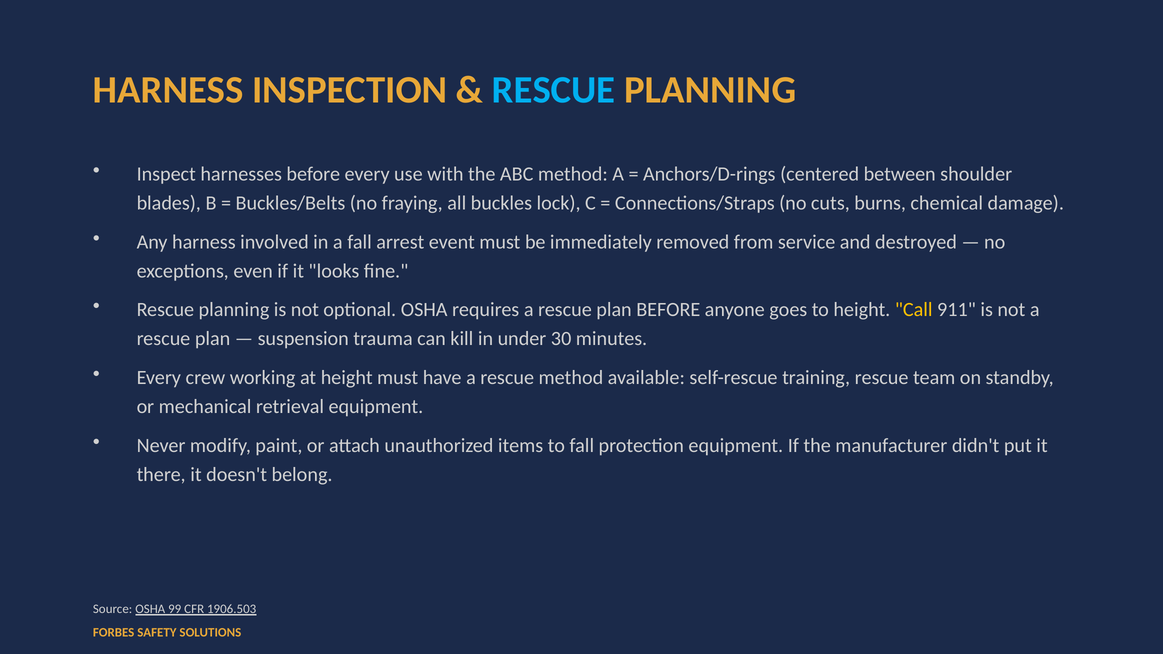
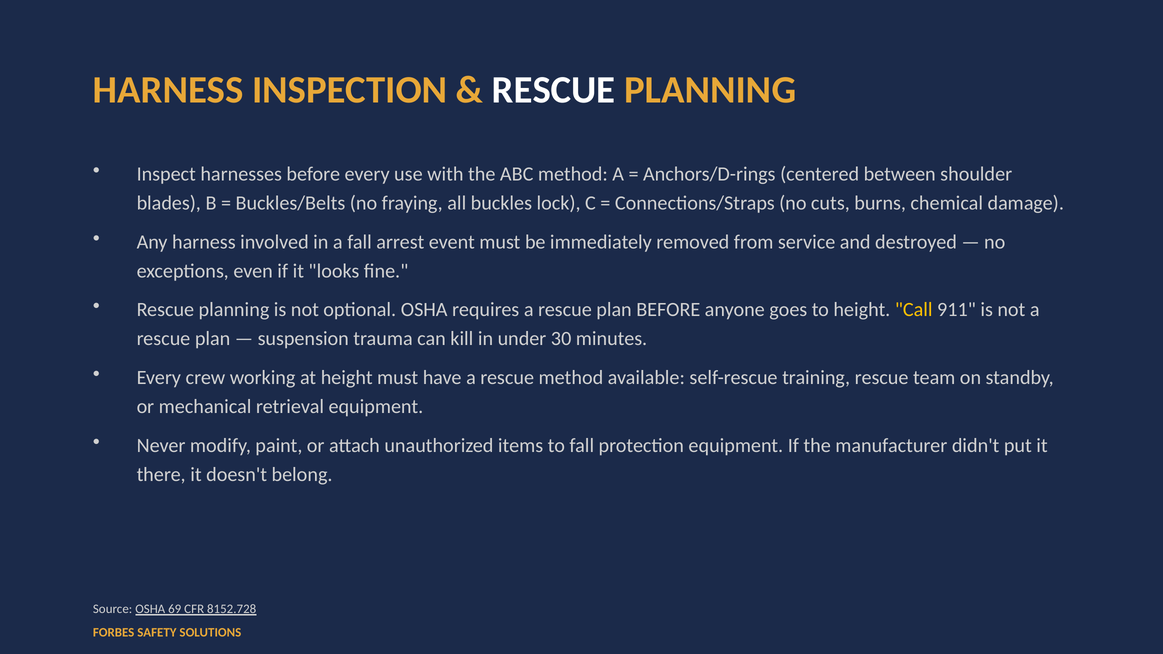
RESCUE at (554, 90) colour: light blue -> white
99: 99 -> 69
1906.503: 1906.503 -> 8152.728
